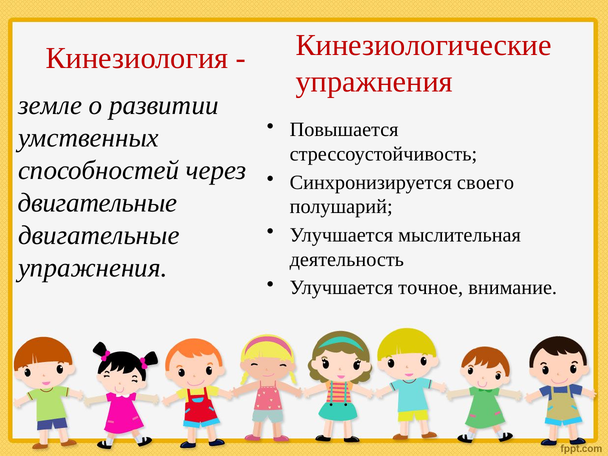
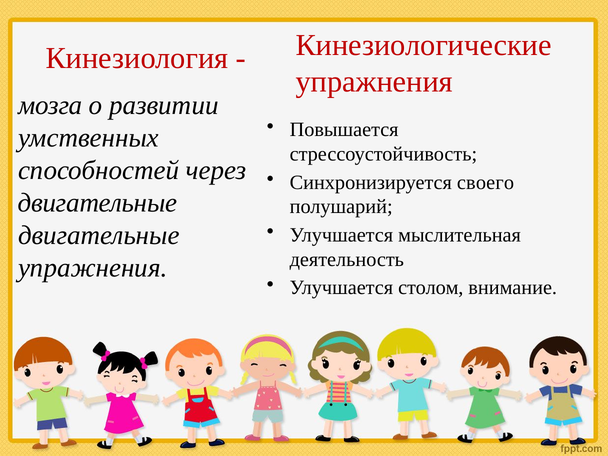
земле: земле -> мозга
точное: точное -> столом
